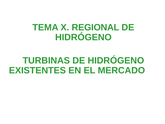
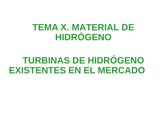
REGIONAL: REGIONAL -> MATERIAL
